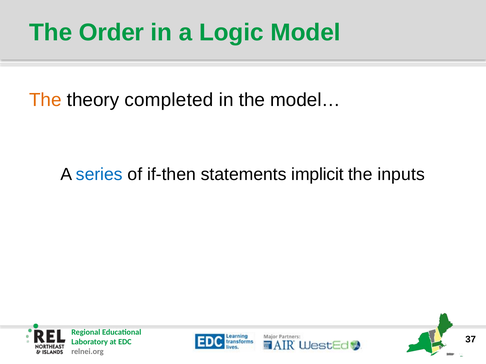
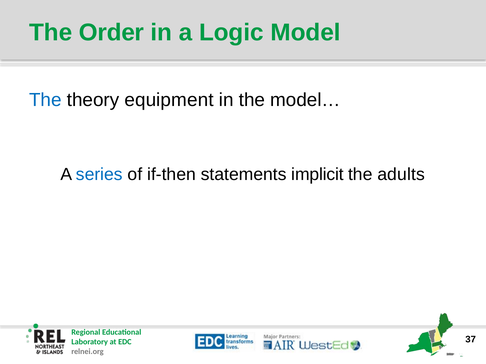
The at (45, 100) colour: orange -> blue
completed: completed -> equipment
inputs: inputs -> adults
